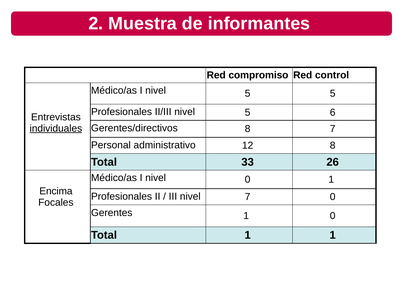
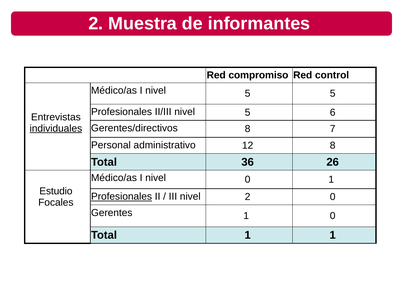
33: 33 -> 36
Encima: Encima -> Estudio
Profesionales at (122, 197) underline: none -> present
nivel 7: 7 -> 2
